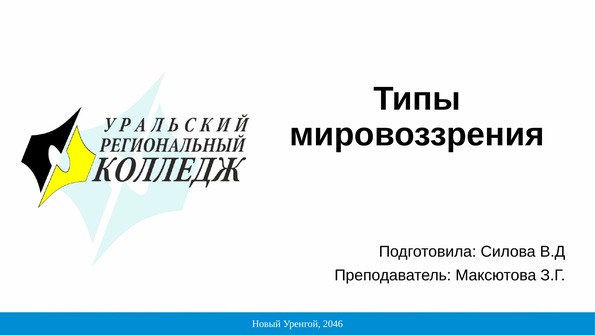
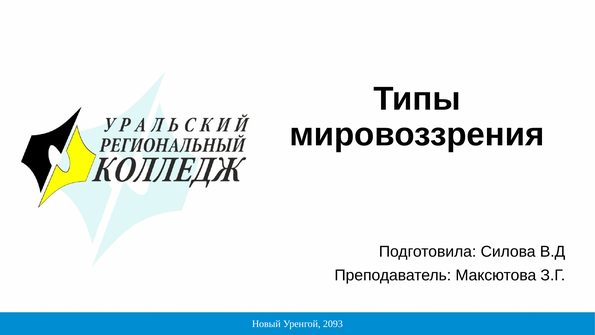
2046: 2046 -> 2093
